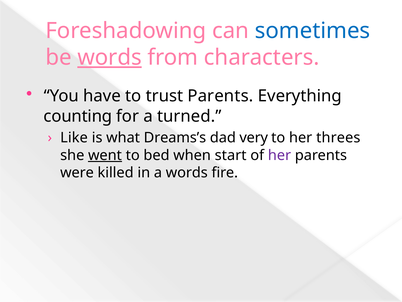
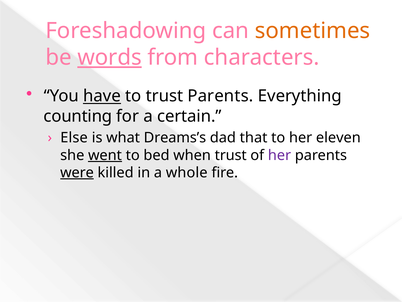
sometimes colour: blue -> orange
have underline: none -> present
turned: turned -> certain
Like: Like -> Else
very: very -> that
threes: threes -> eleven
when start: start -> trust
were underline: none -> present
a words: words -> whole
